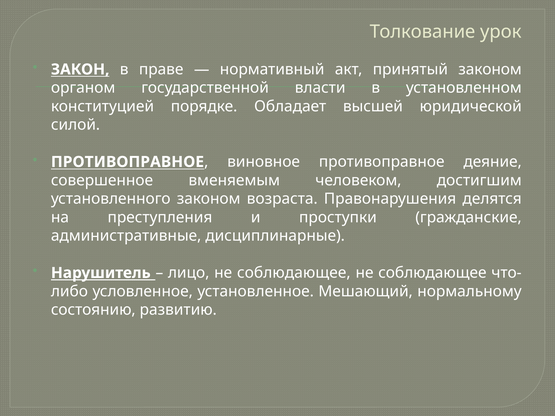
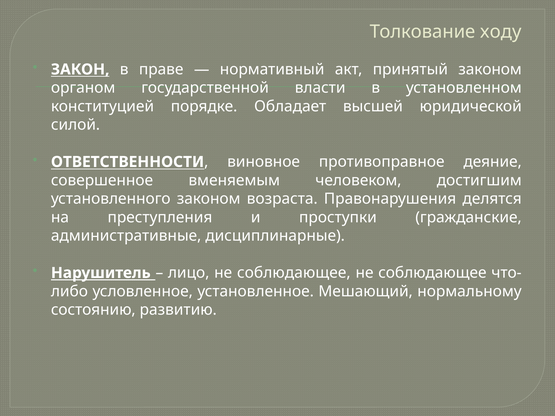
урок: урок -> ходу
ПРОТИВОПРАВНОЕ at (127, 162): ПРОТИВОПРАВНОЕ -> ОТВЕТСТВЕННОСТИ
